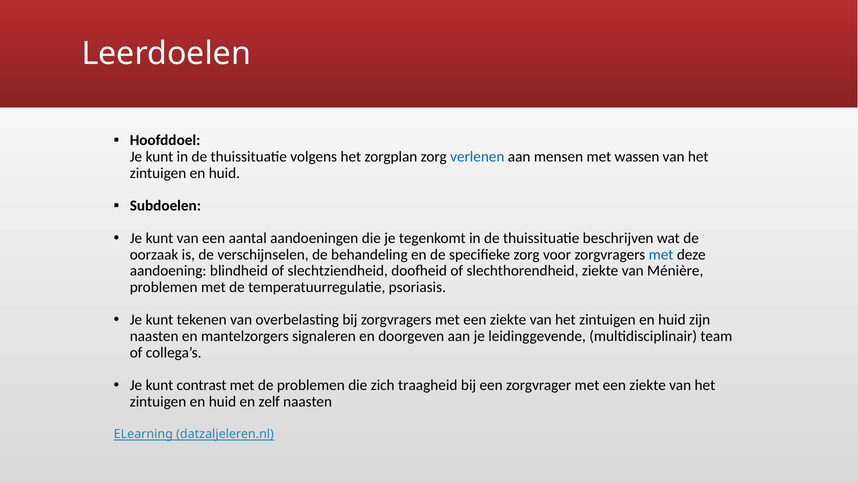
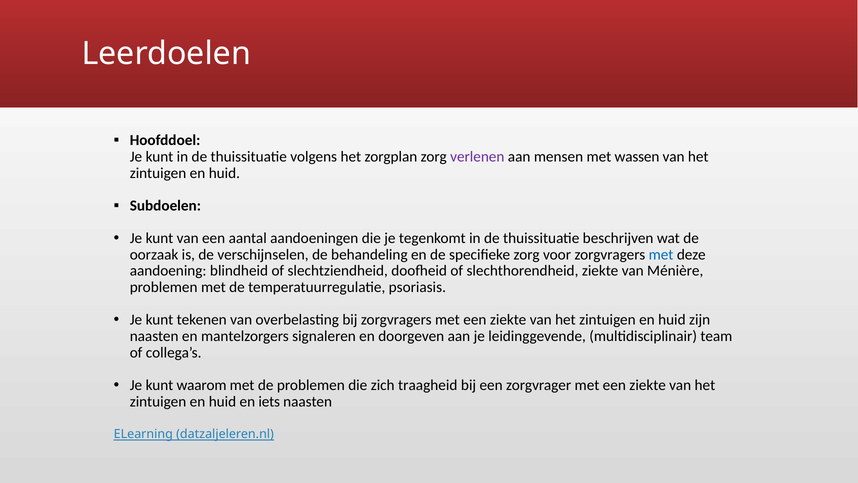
verlenen colour: blue -> purple
contrast: contrast -> waarom
zelf: zelf -> iets
